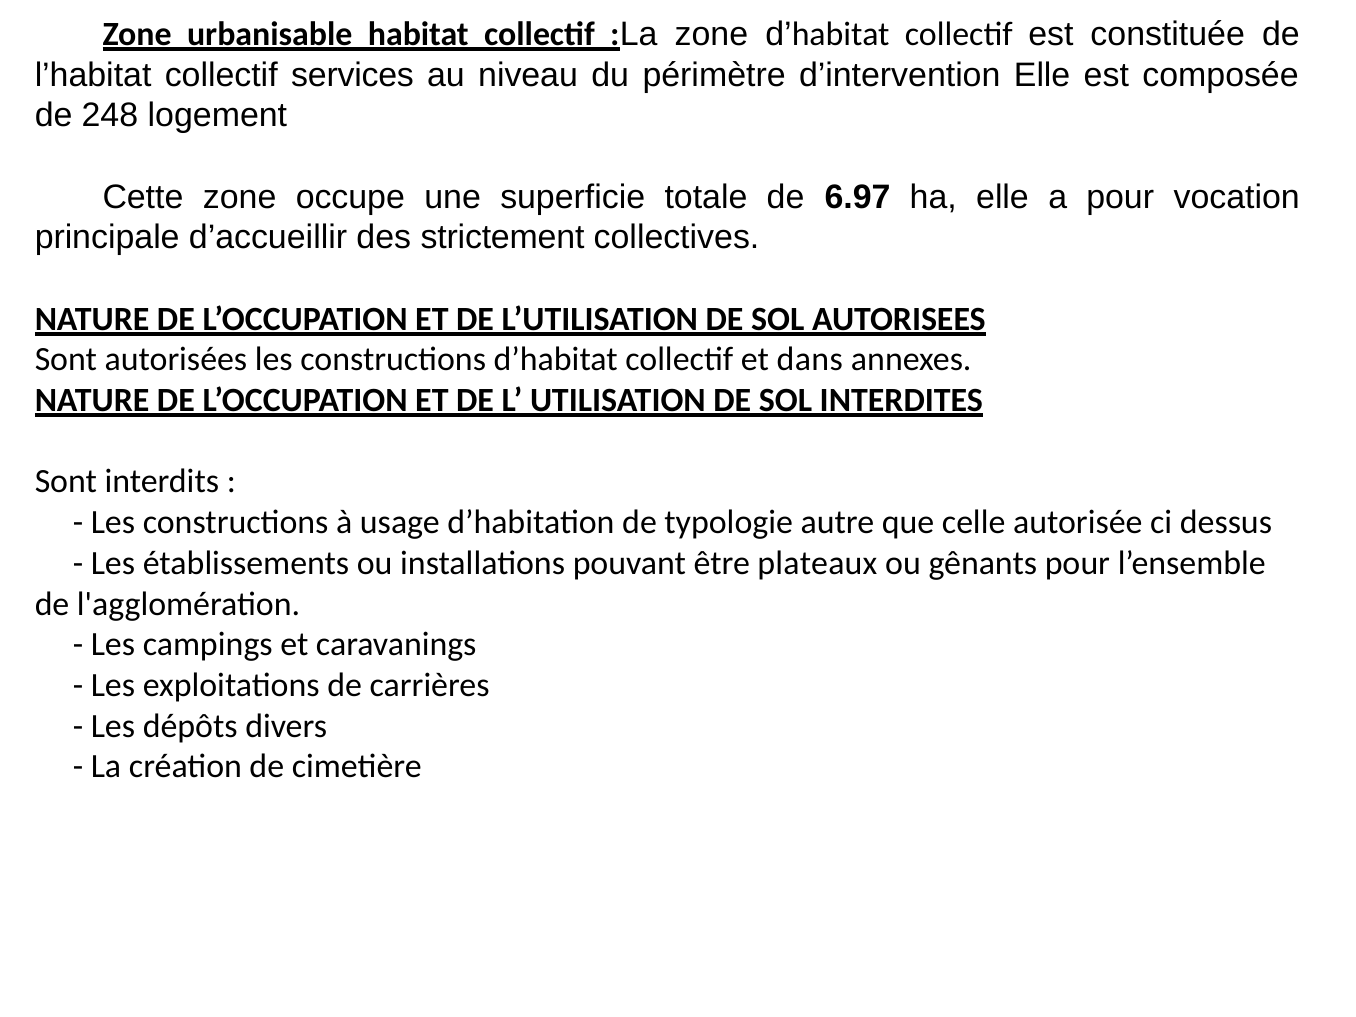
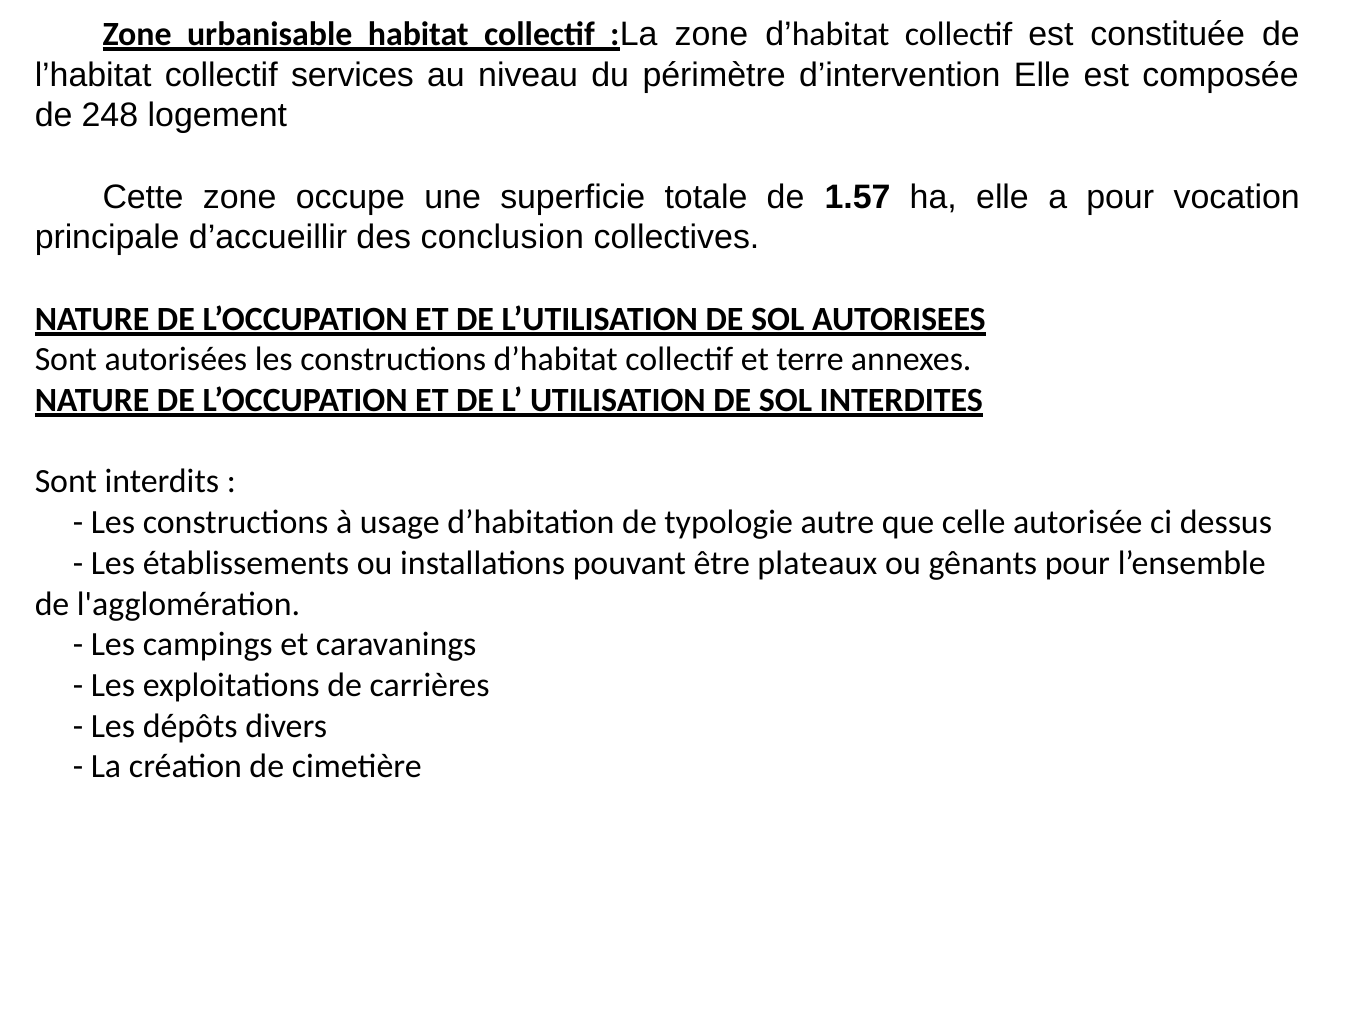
6.97: 6.97 -> 1.57
strictement: strictement -> conclusion
dans: dans -> terre
